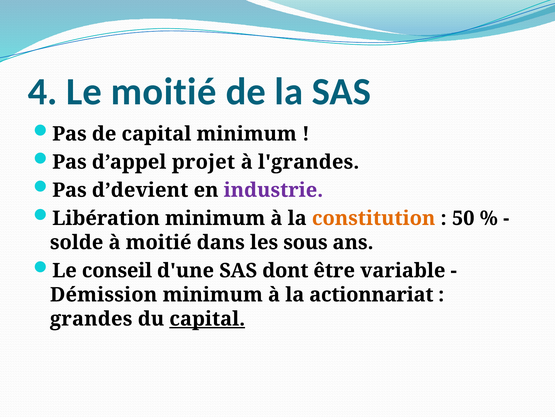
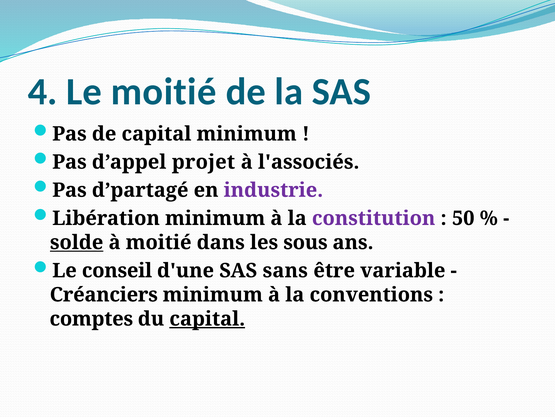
l'grandes: l'grandes -> l'associés
d’devient: d’devient -> d’partagé
constitution colour: orange -> purple
solde underline: none -> present
dont: dont -> sans
Démission: Démission -> Créanciers
actionnariat: actionnariat -> conventions
grandes: grandes -> comptes
